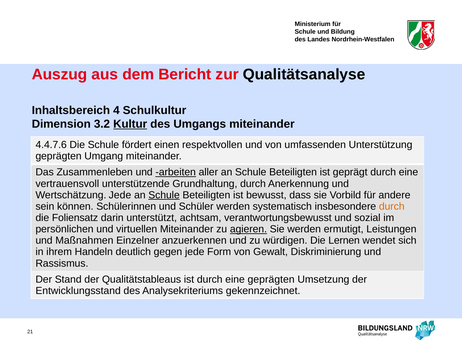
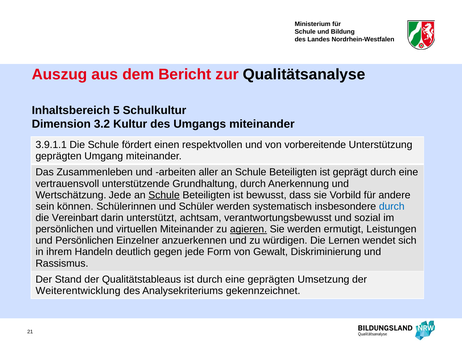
4: 4 -> 5
Kultur underline: present -> none
4.4.7.6: 4.4.7.6 -> 3.9.1.1
umfassenden: umfassenden -> vorbereitende
arbeiten underline: present -> none
durch at (392, 207) colour: orange -> blue
Foliensatz: Foliensatz -> Vereinbart
und Maßnahmen: Maßnahmen -> Persönlichen
Entwicklungsstand: Entwicklungsstand -> Weiterentwicklung
